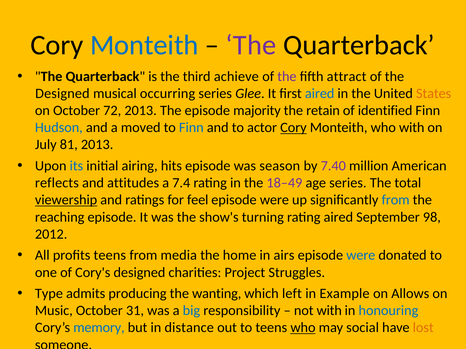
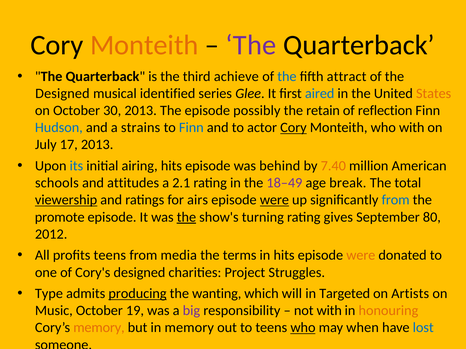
Monteith at (144, 45) colour: blue -> orange
the at (287, 77) colour: purple -> blue
occurring: occurring -> identified
72: 72 -> 30
majority: majority -> possibly
identified: identified -> reflection
moved: moved -> strains
81: 81 -> 17
season: season -> behind
7.40 colour: purple -> orange
reflects: reflects -> schools
7.4: 7.4 -> 2.1
age series: series -> break
feel: feel -> airs
were at (274, 200) underline: none -> present
reaching: reaching -> promote
the at (186, 217) underline: none -> present
rating aired: aired -> gives
98: 98 -> 80
home: home -> terms
in airs: airs -> hits
were at (361, 256) colour: blue -> orange
producing underline: none -> present
left: left -> will
Example: Example -> Targeted
Allows: Allows -> Artists
31: 31 -> 19
big colour: blue -> purple
honouring colour: blue -> orange
memory at (99, 328) colour: blue -> orange
in distance: distance -> memory
social: social -> when
lost colour: orange -> blue
